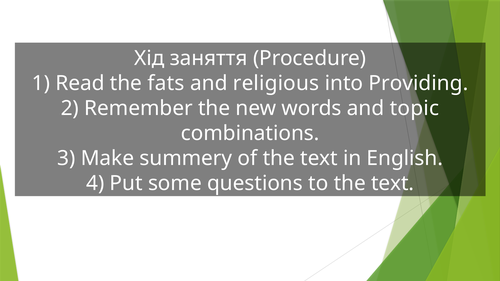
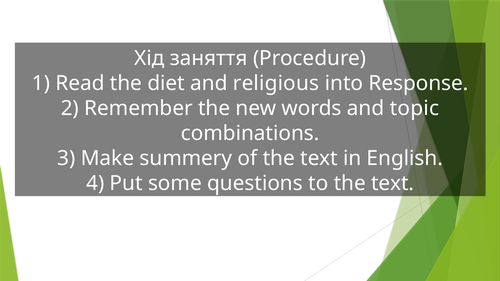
fats: fats -> diet
Providing: Providing -> Response
